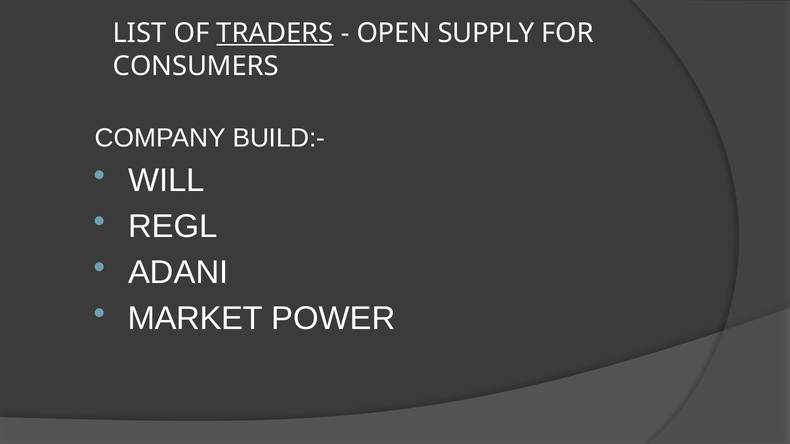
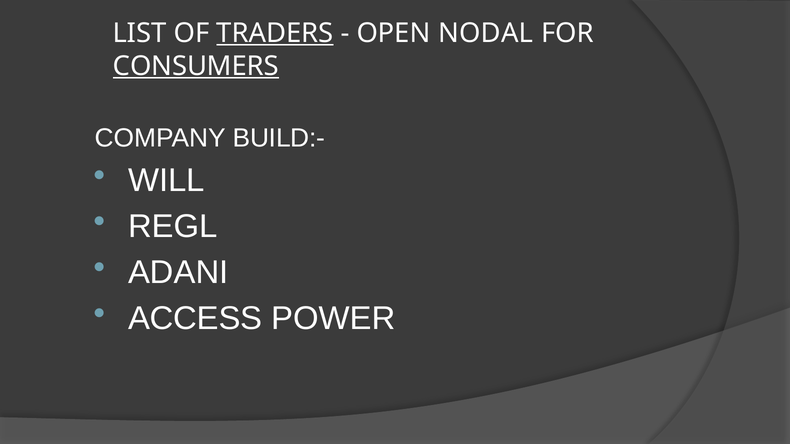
SUPPLY: SUPPLY -> NODAL
CONSUMERS underline: none -> present
MARKET: MARKET -> ACCESS
